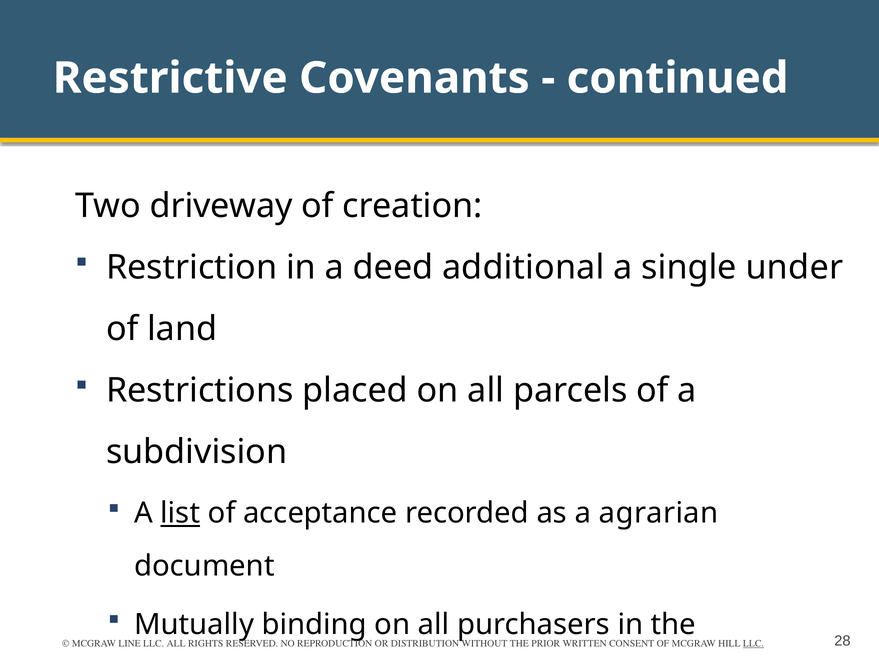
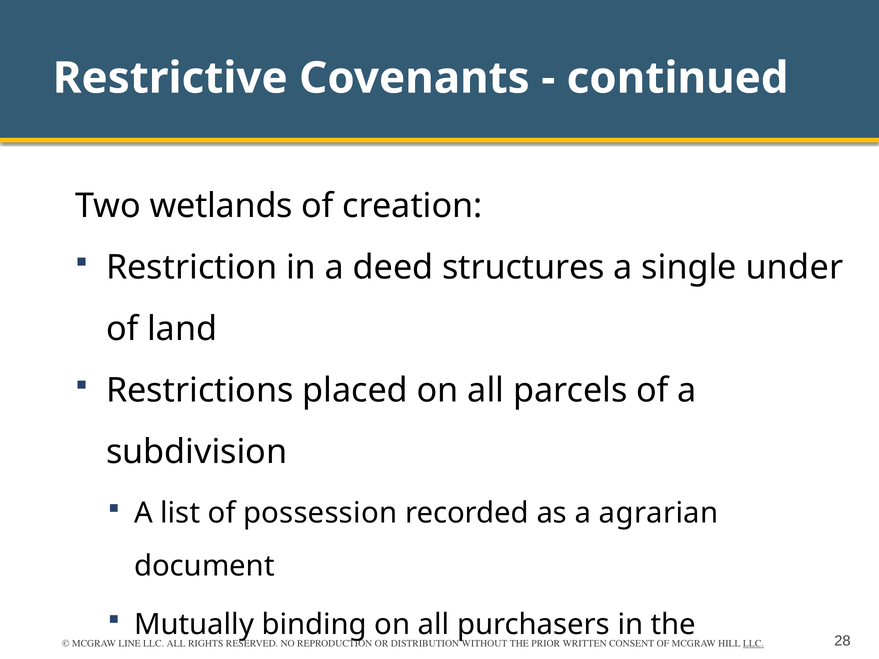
driveway: driveway -> wetlands
additional: additional -> structures
list underline: present -> none
acceptance: acceptance -> possession
